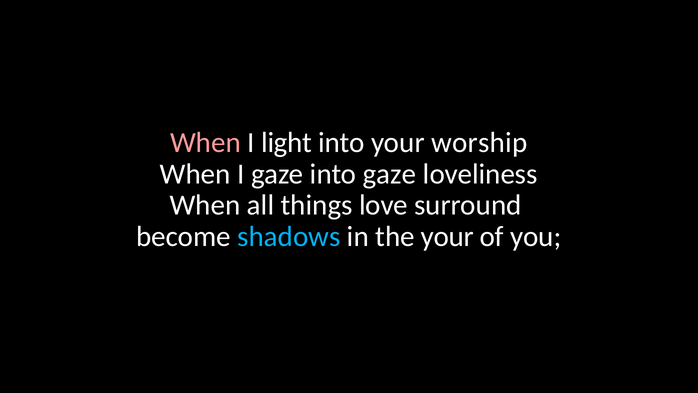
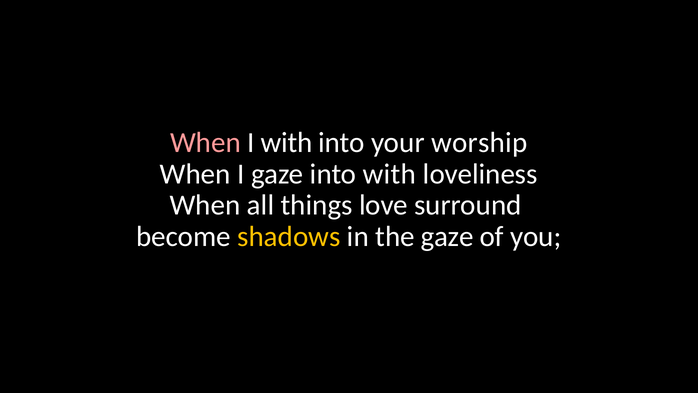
I light: light -> with
into gaze: gaze -> with
shadows colour: light blue -> yellow
the your: your -> gaze
